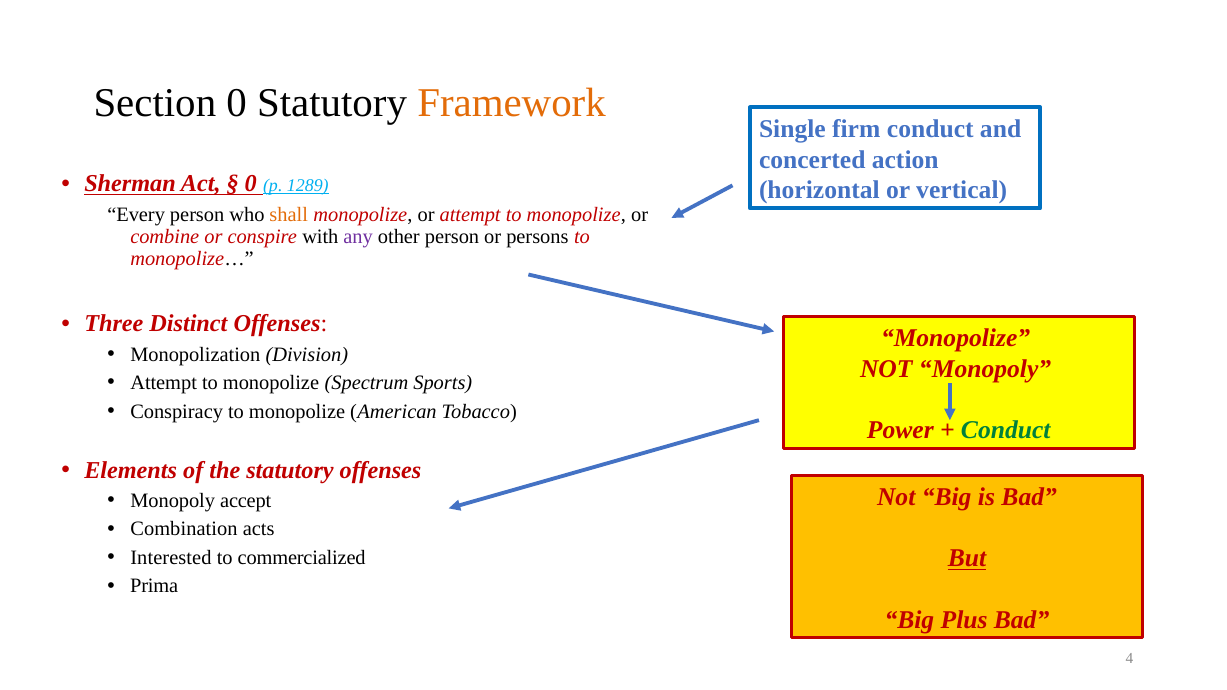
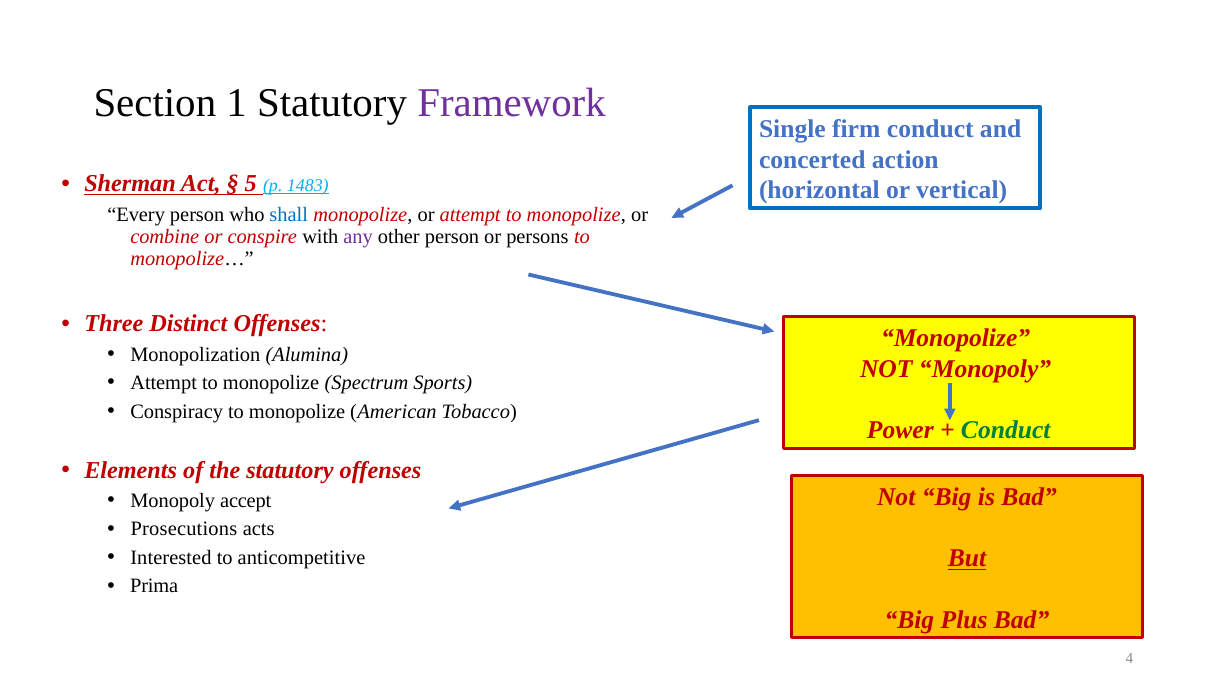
Section 0: 0 -> 1
Framework colour: orange -> purple
0 at (251, 184): 0 -> 5
1289: 1289 -> 1483
shall colour: orange -> blue
Division: Division -> Alumina
Combination: Combination -> Prosecutions
commercialized: commercialized -> anticompetitive
